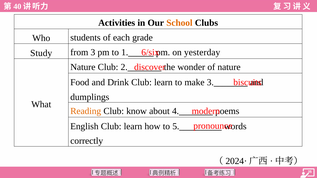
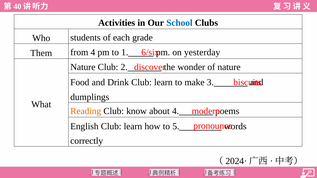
School colour: orange -> blue
Study: Study -> Them
from 3: 3 -> 4
